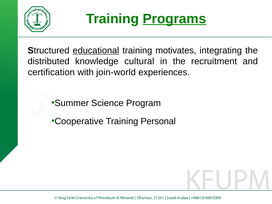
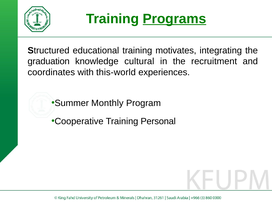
educational underline: present -> none
distributed: distributed -> graduation
certification: certification -> coordinates
join-world: join-world -> this-world
Science: Science -> Monthly
